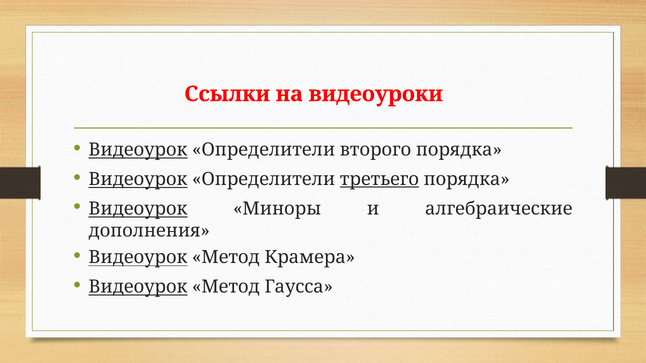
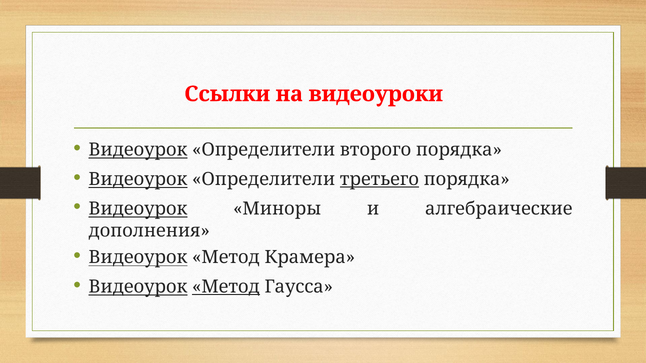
Метод at (226, 287) underline: none -> present
